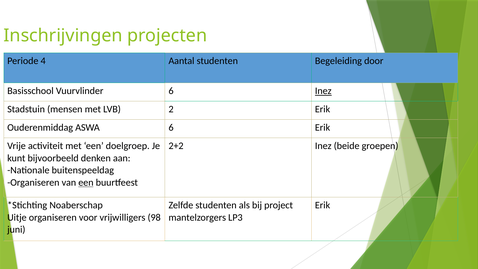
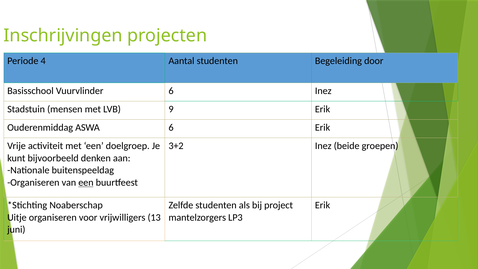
Inez at (323, 91) underline: present -> none
2: 2 -> 9
2+2: 2+2 -> 3+2
98: 98 -> 13
